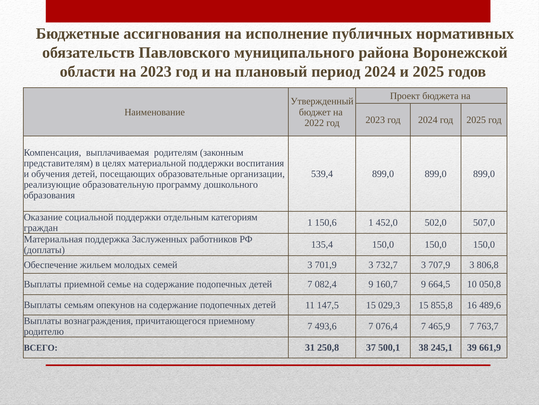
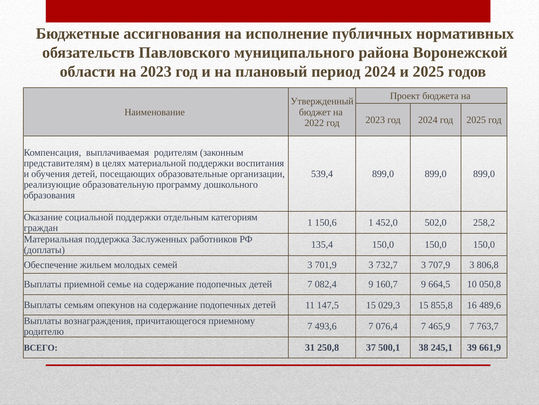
507,0: 507,0 -> 258,2
